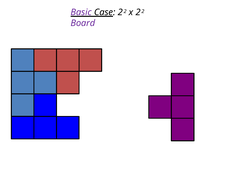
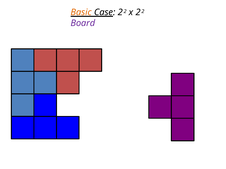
Basic colour: purple -> orange
